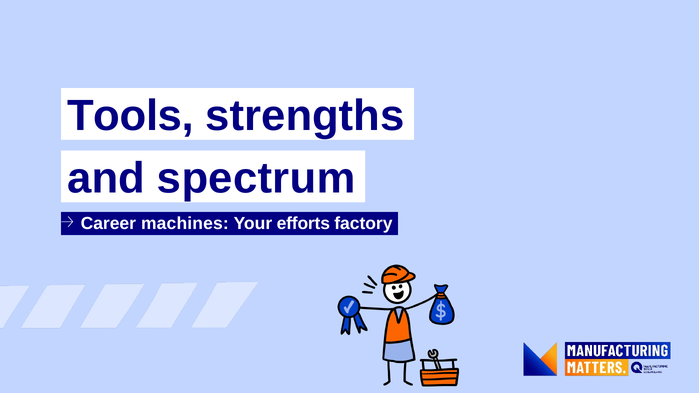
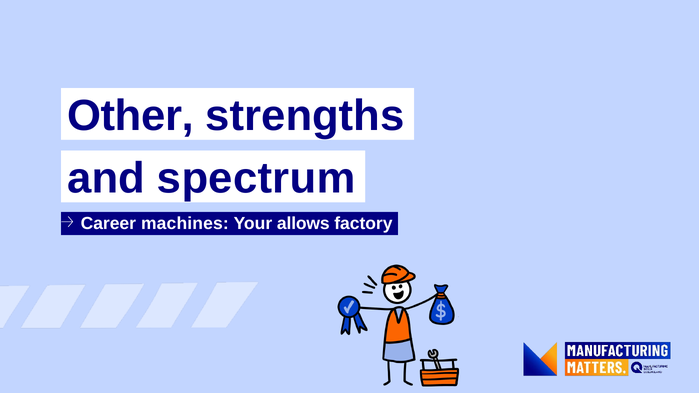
Tools: Tools -> Other
efforts: efforts -> allows
